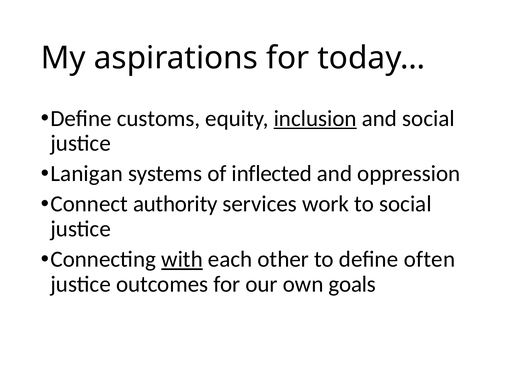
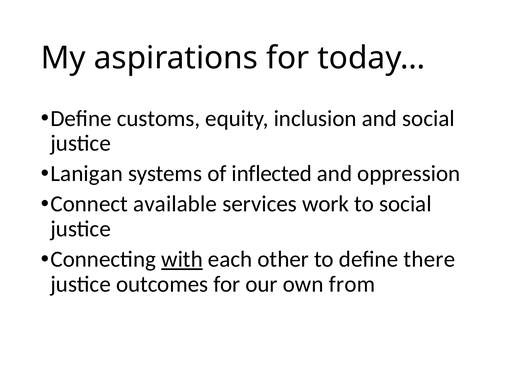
inclusion underline: present -> none
authority: authority -> available
often: often -> there
goals: goals -> from
